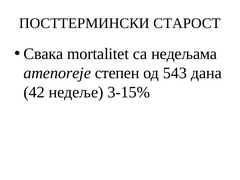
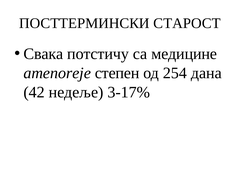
mortalitet: mortalitet -> потстичу
недељама: недељама -> медицине
543: 543 -> 254
3-15%: 3-15% -> 3-17%
